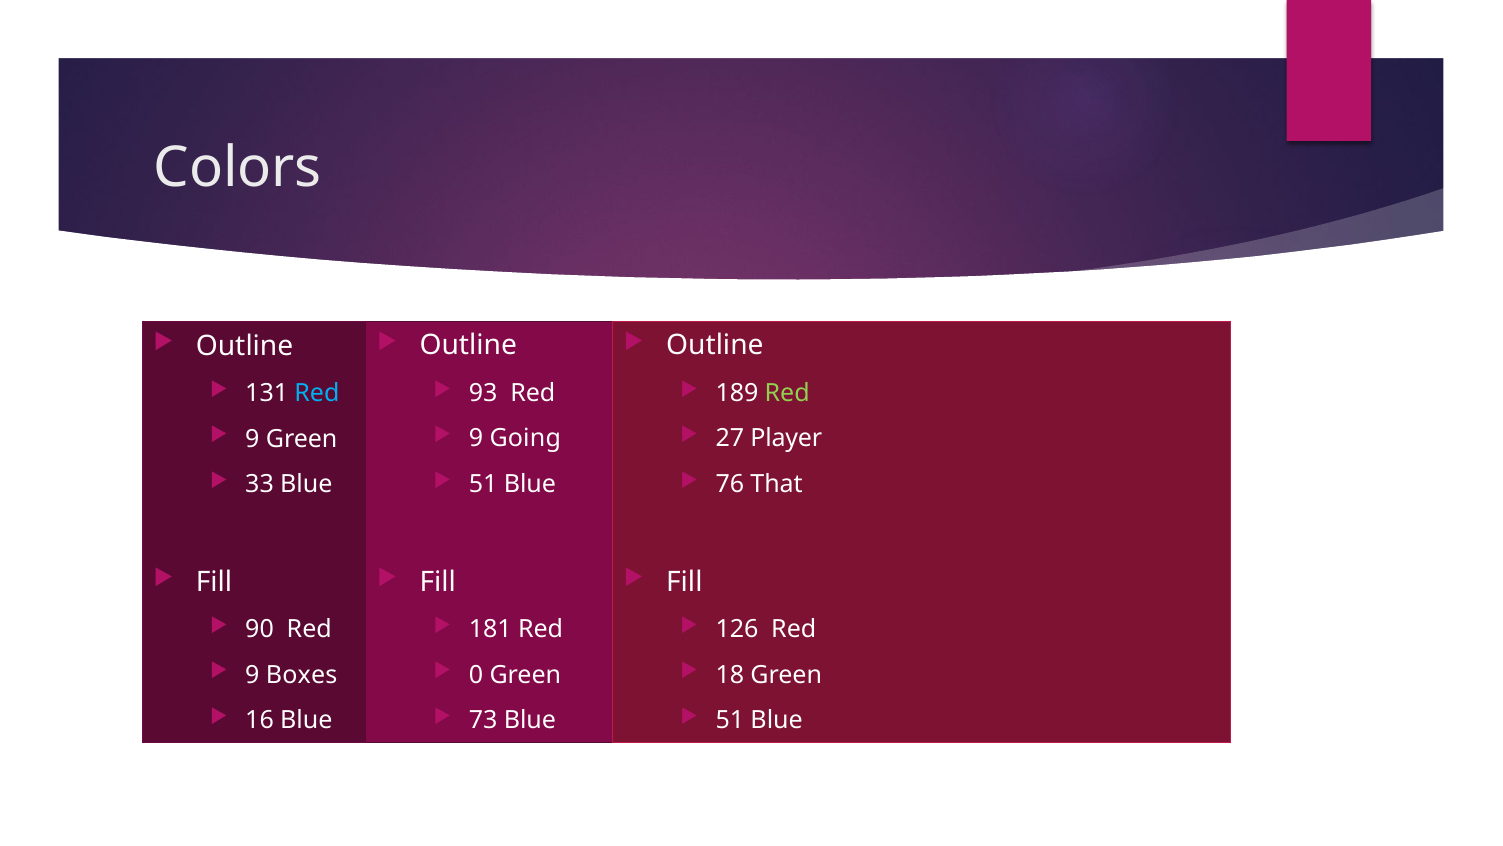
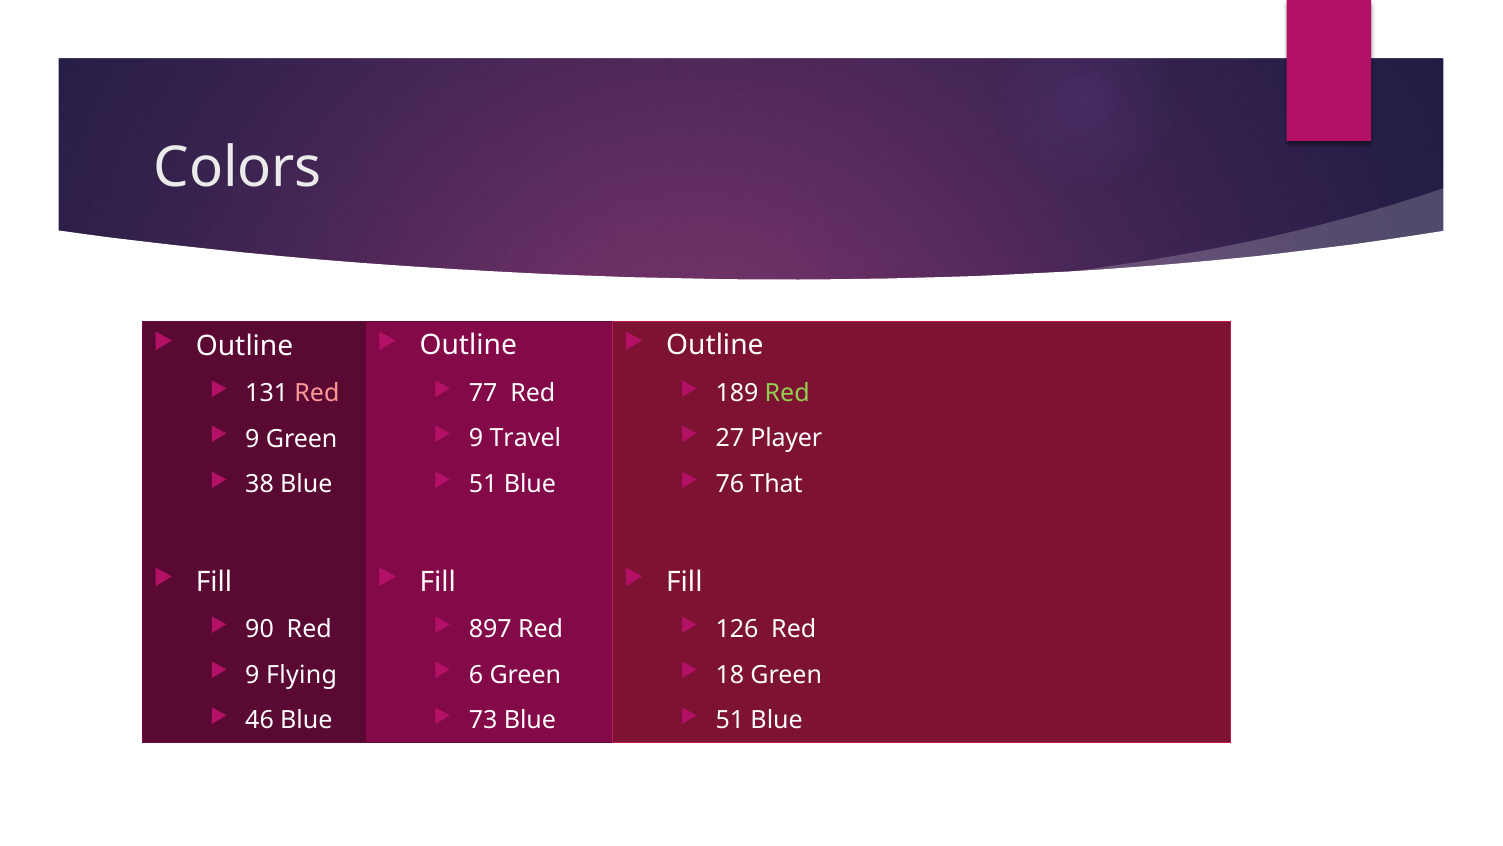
Red at (317, 393) colour: light blue -> pink
93: 93 -> 77
Going: Going -> Travel
33: 33 -> 38
181: 181 -> 897
Boxes: Boxes -> Flying
0: 0 -> 6
16: 16 -> 46
